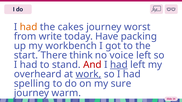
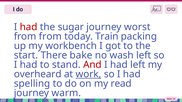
had at (29, 27) colour: orange -> red
cakes: cakes -> sugar
from write: write -> from
Have: Have -> Train
think: think -> bake
voice: voice -> wash
had at (119, 65) underline: present -> none
sure: sure -> read
